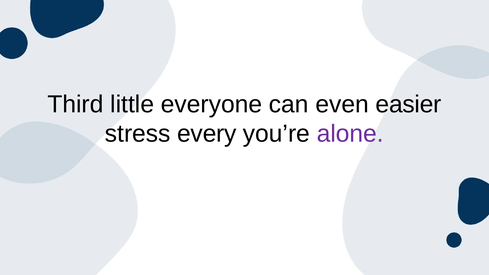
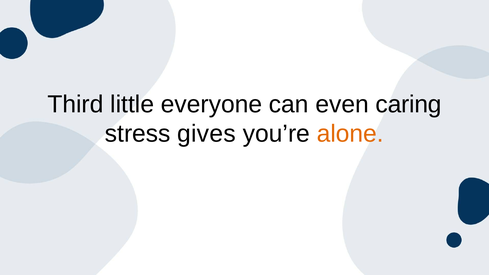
easier: easier -> caring
every: every -> gives
alone colour: purple -> orange
